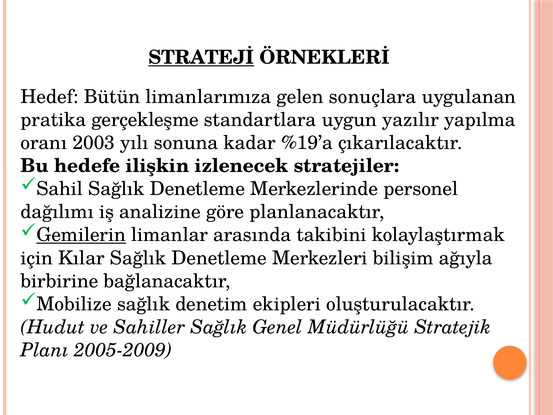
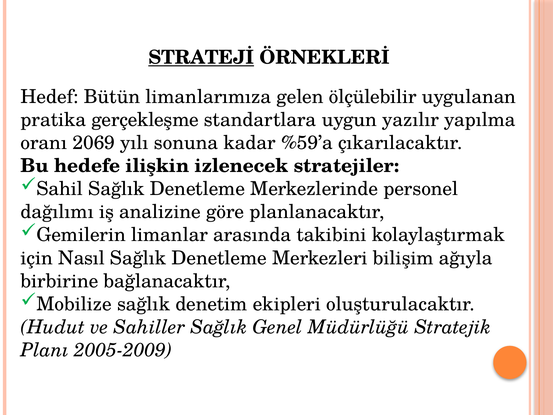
sonuçlara: sonuçlara -> ölçülebilir
2003: 2003 -> 2069
%19’a: %19’a -> %59’a
Gemilerin underline: present -> none
Kılar: Kılar -> Nasıl
